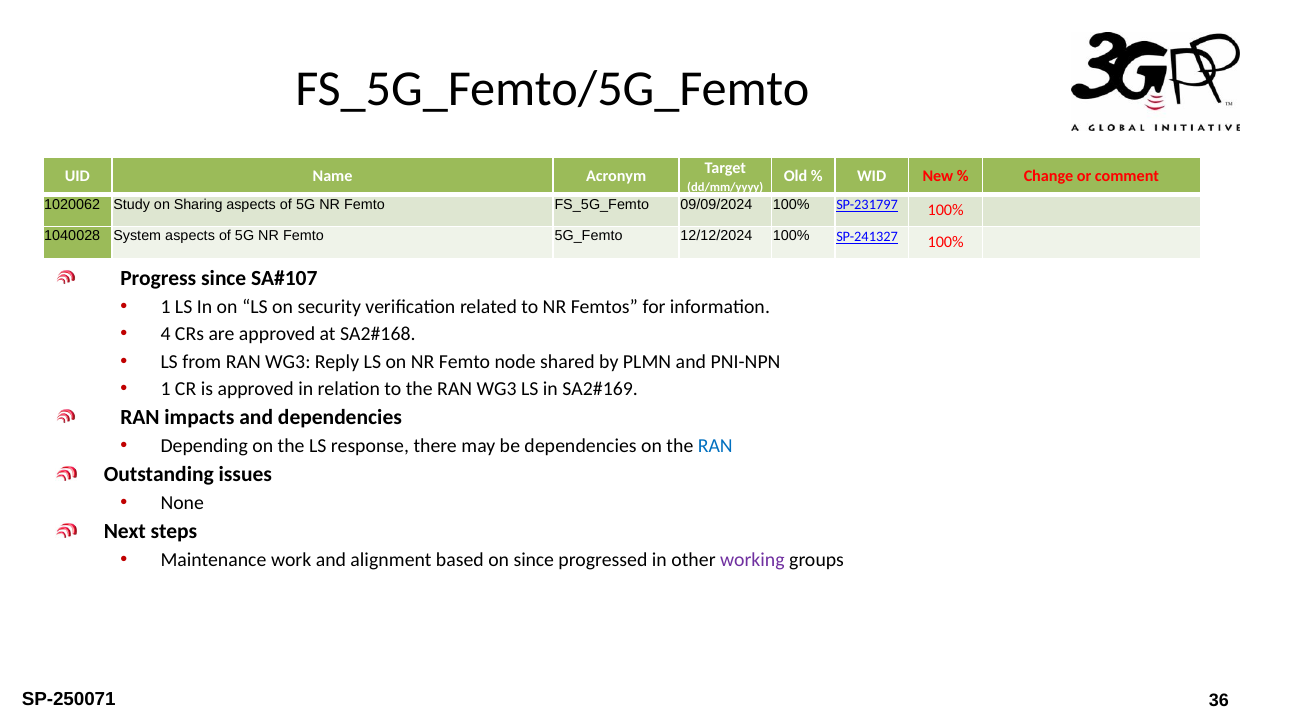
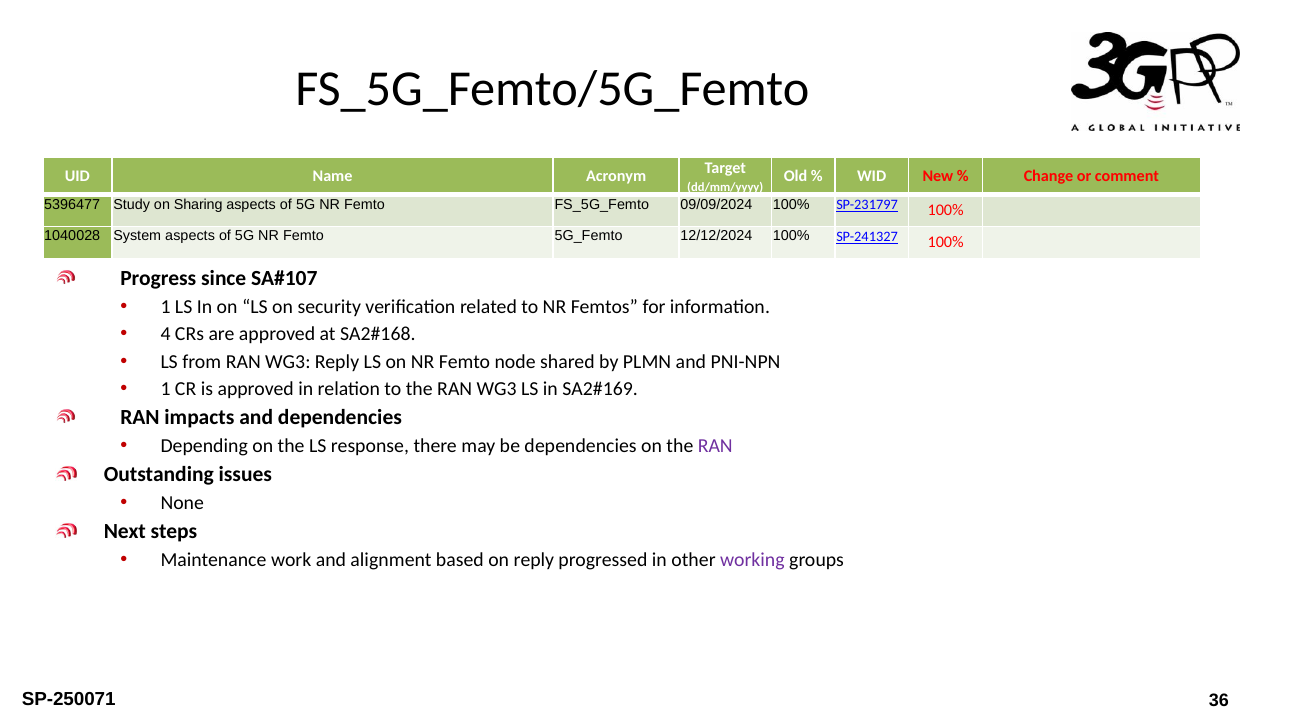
1020062: 1020062 -> 5396477
RAN at (715, 446) colour: blue -> purple
on since: since -> reply
